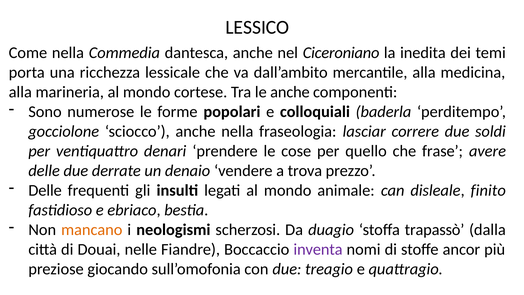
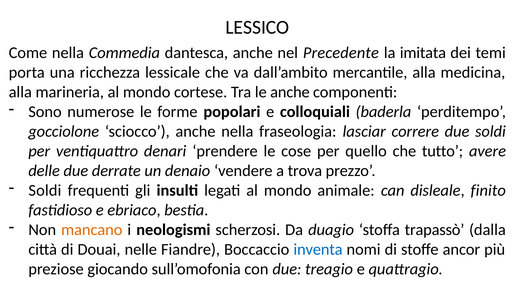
Ciceroniano: Ciceroniano -> Precedente
inedita: inedita -> imitata
frase: frase -> tutto
Delle at (45, 190): Delle -> Soldi
inventa colour: purple -> blue
